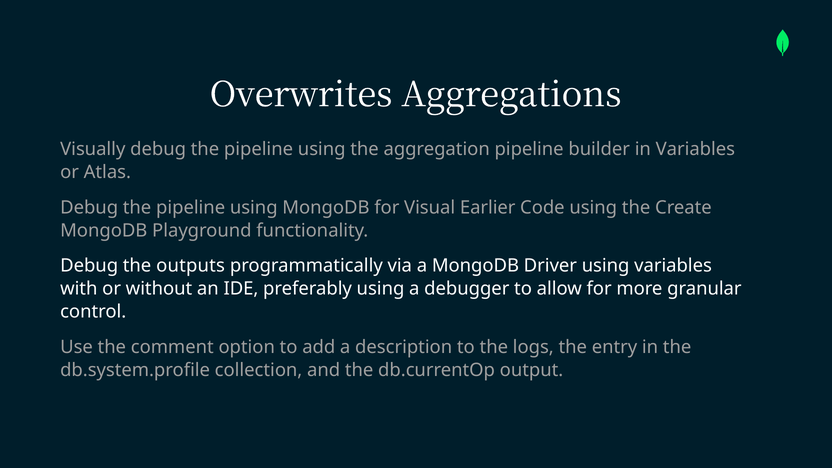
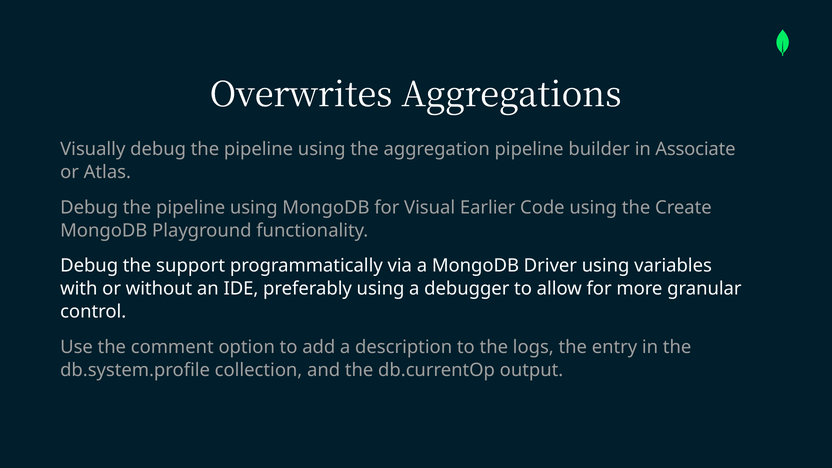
in Variables: Variables -> Associate
outputs: outputs -> support
